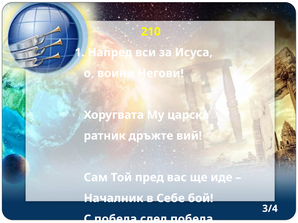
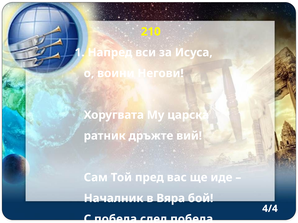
Себе: Себе -> Вяра
3/4: 3/4 -> 4/4
